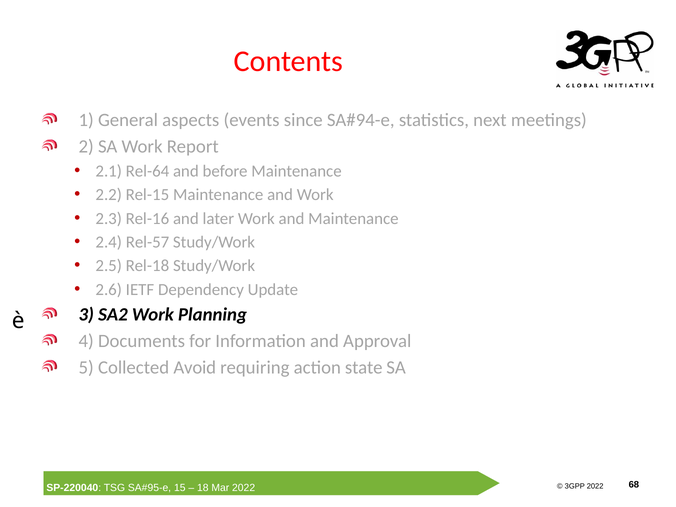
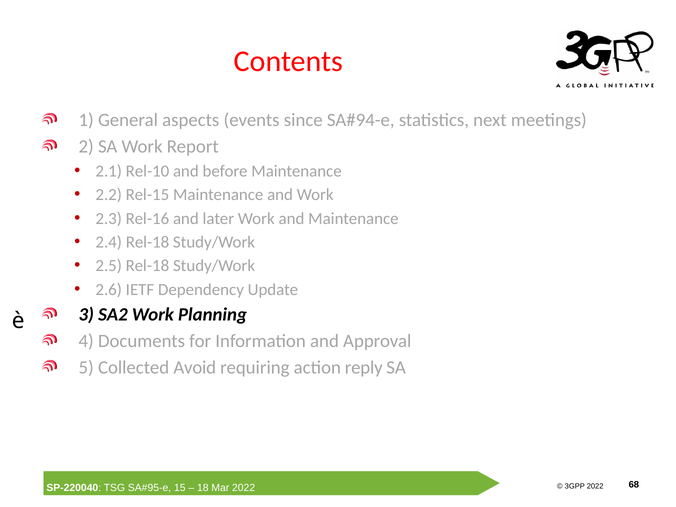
Rel-64: Rel-64 -> Rel-10
2.4 Rel-57: Rel-57 -> Rel-18
state: state -> reply
